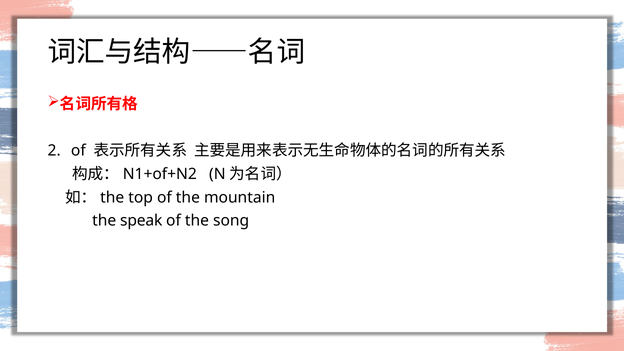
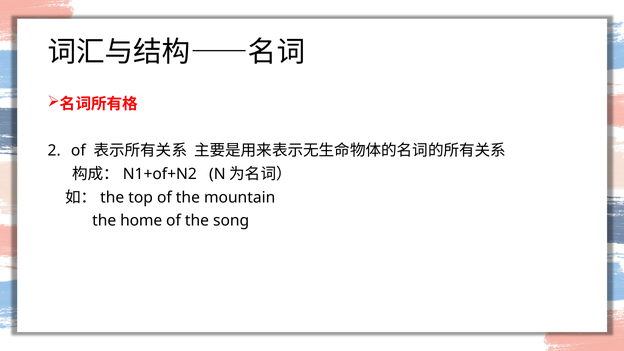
speak: speak -> home
